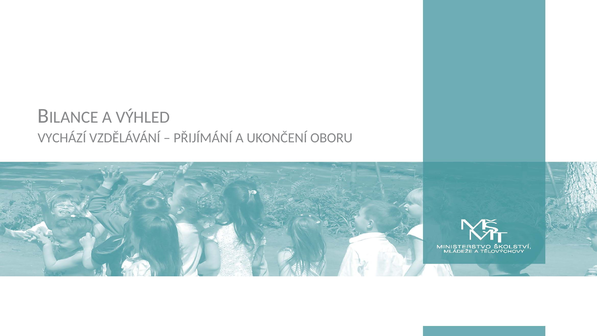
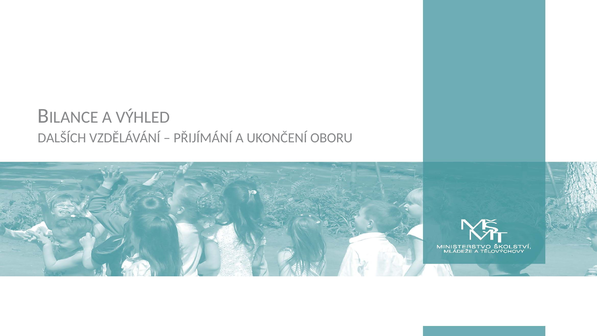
VYCHÁZÍ: VYCHÁZÍ -> DALŠÍCH
